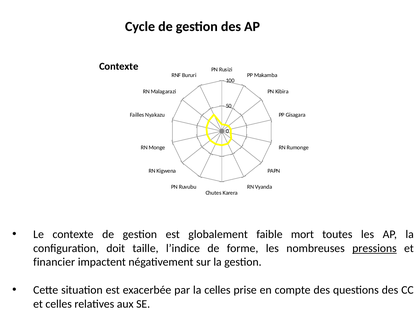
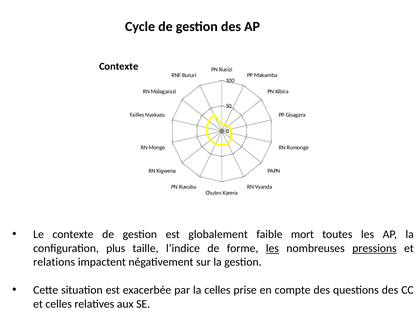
doit: doit -> plus
les at (272, 249) underline: none -> present
financier: financier -> relations
